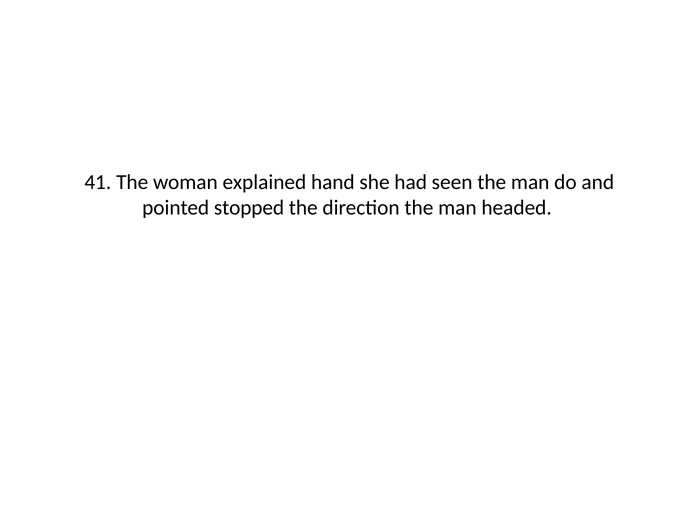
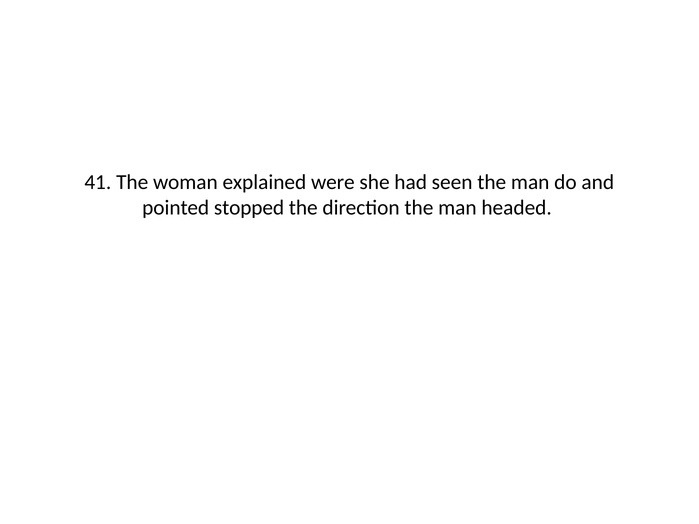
hand: hand -> were
